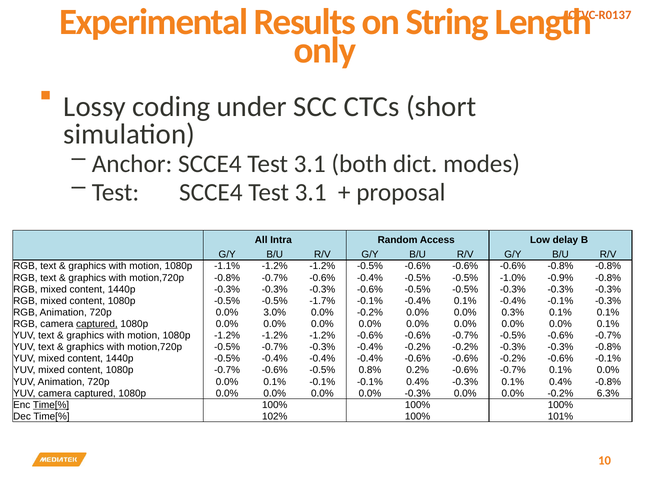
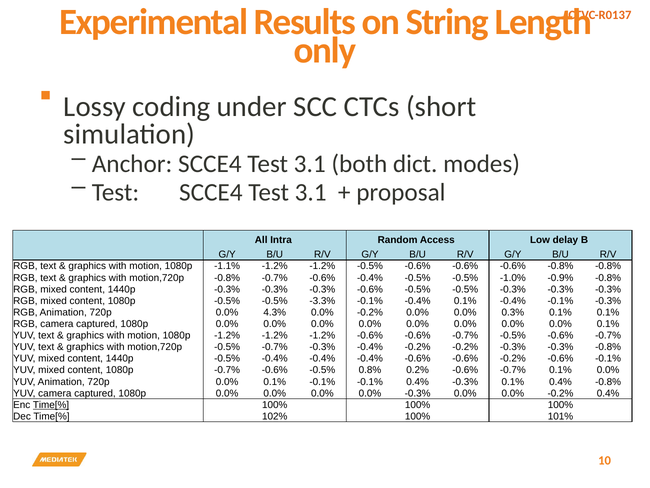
-1.7%: -1.7% -> -3.3%
3.0%: 3.0% -> 4.3%
captured at (97, 324) underline: present -> none
-0.2% 6.3%: 6.3% -> 0.4%
